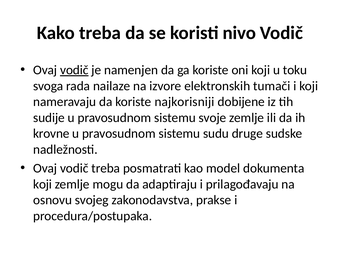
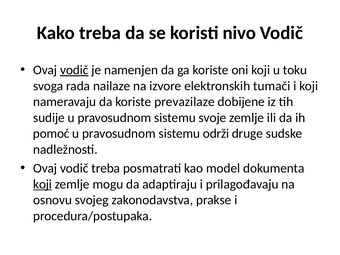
najkorisniji: najkorisniji -> prevazilaze
krovne: krovne -> pomoć
sudu: sudu -> održi
koji at (43, 184) underline: none -> present
